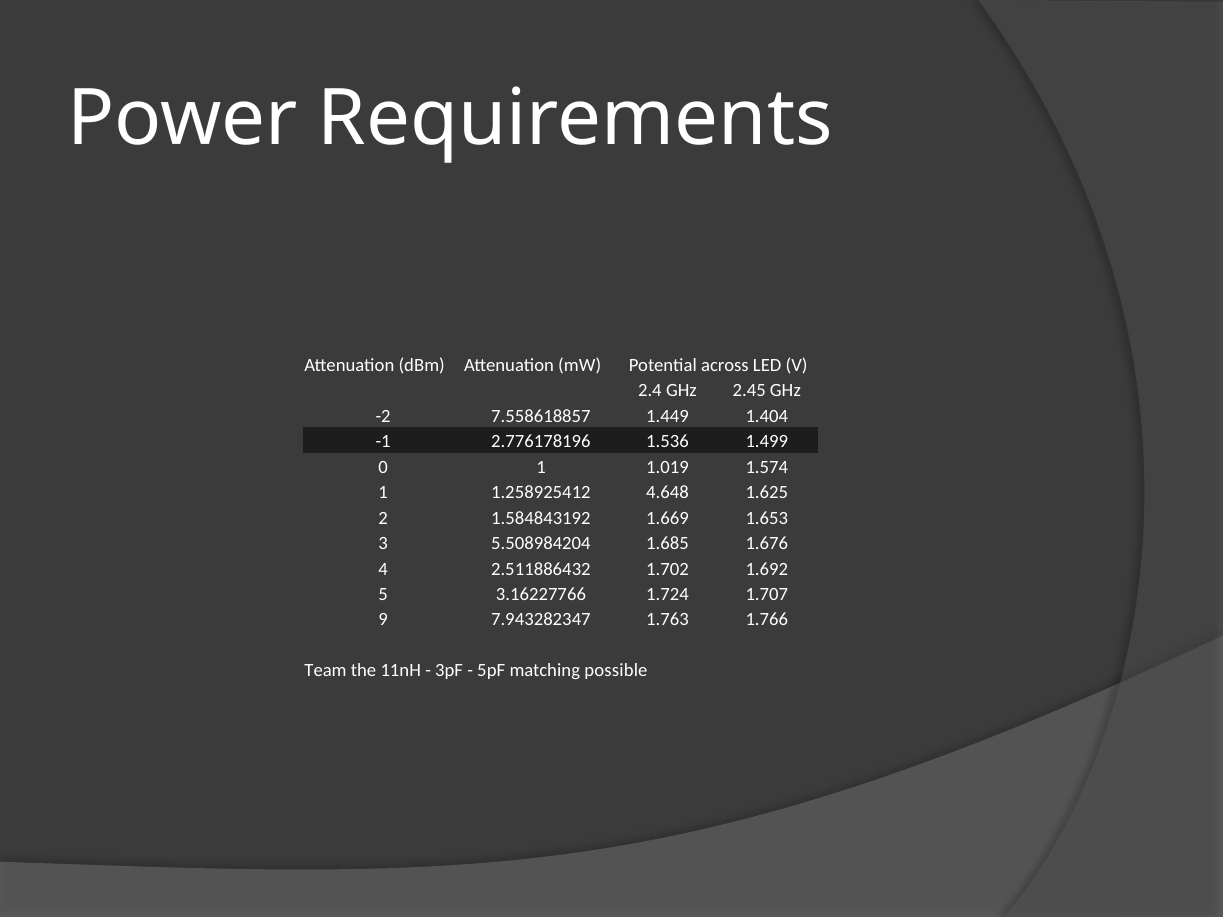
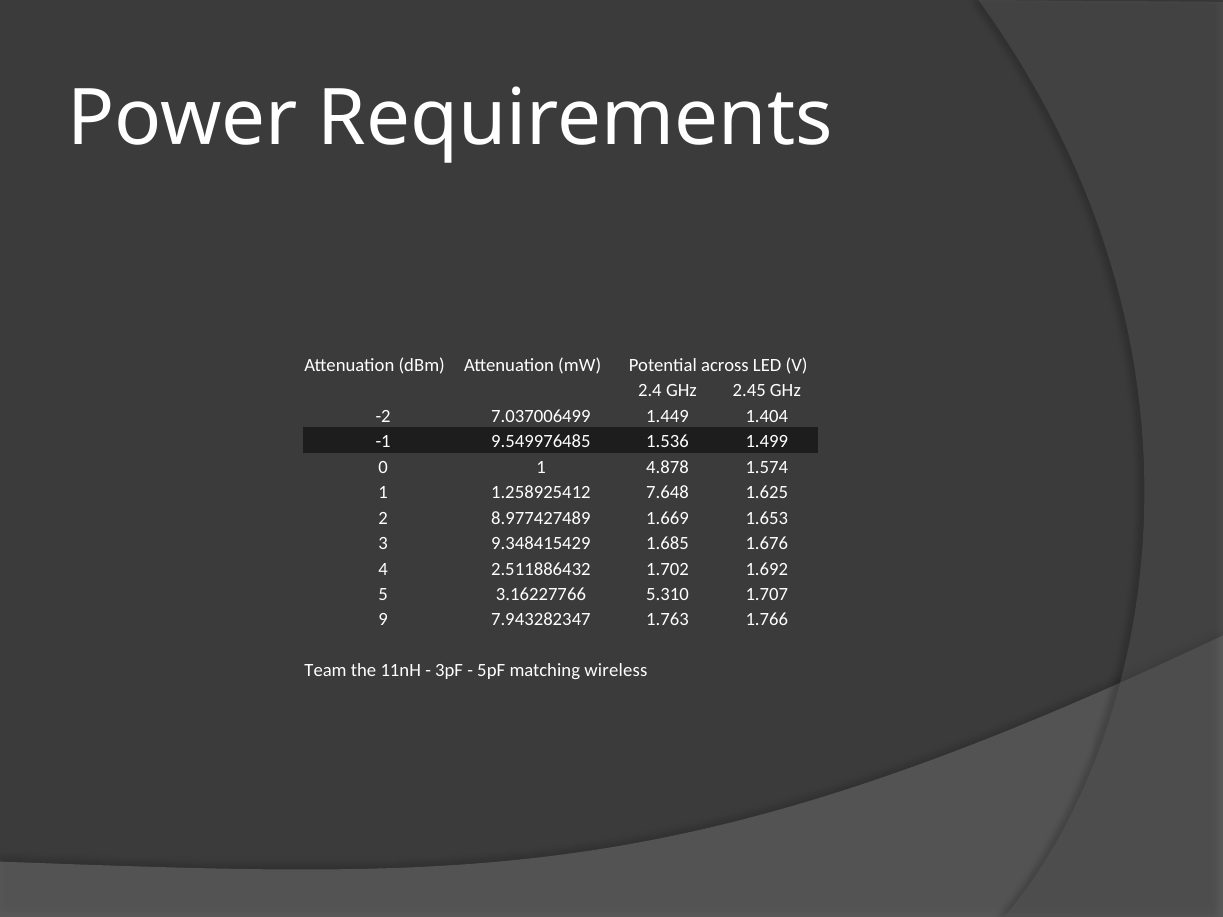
7.558618857: 7.558618857 -> 7.037006499
2.776178196: 2.776178196 -> 9.549976485
1.019: 1.019 -> 4.878
4.648: 4.648 -> 7.648
1.584843192: 1.584843192 -> 8.977427489
5.508984204: 5.508984204 -> 9.348415429
1.724: 1.724 -> 5.310
possible: possible -> wireless
